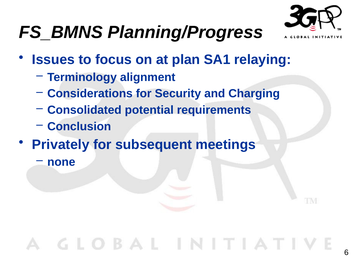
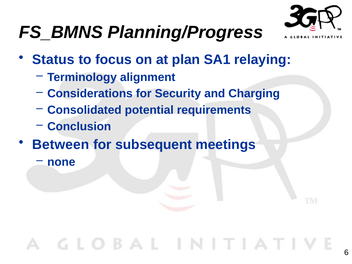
Issues: Issues -> Status
Privately: Privately -> Between
